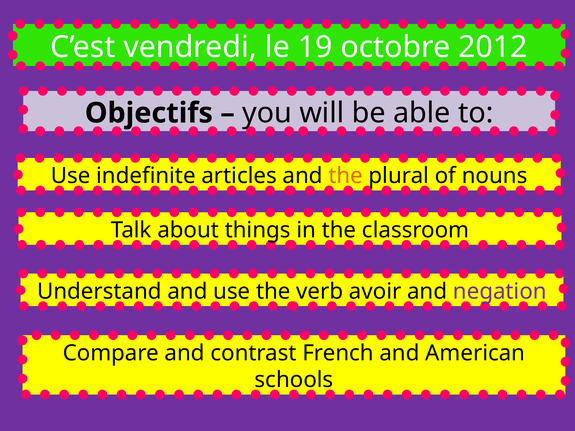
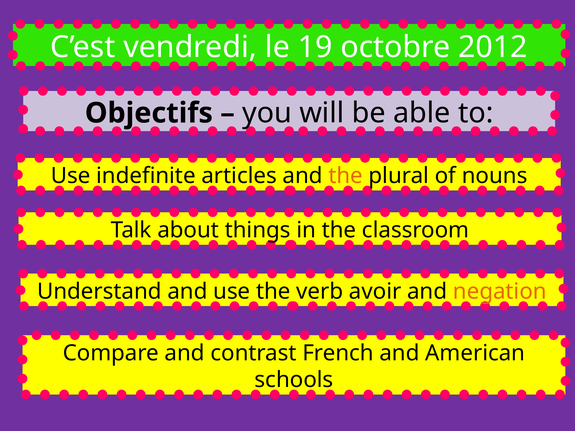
negation colour: purple -> orange
